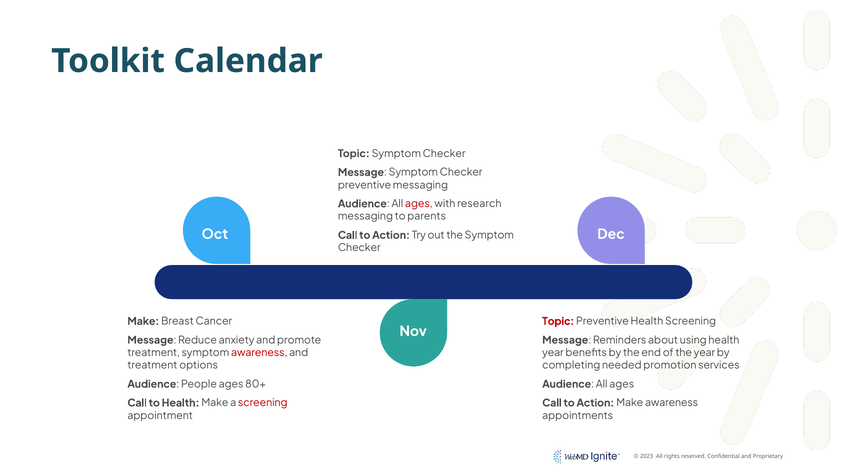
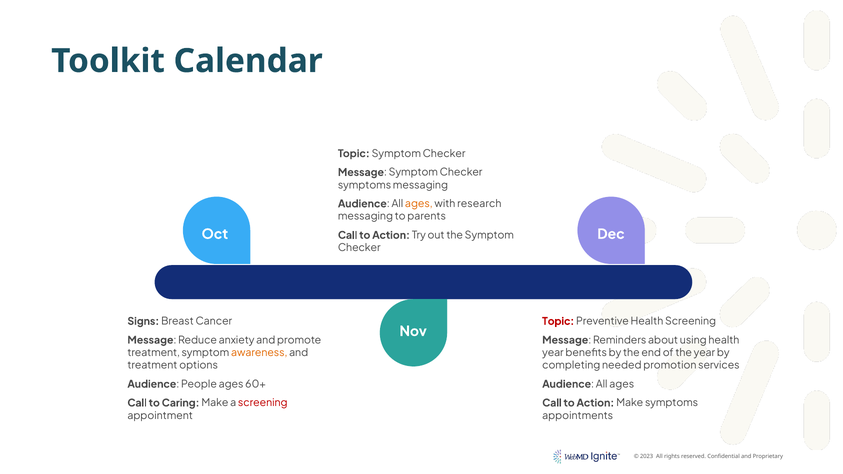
preventive at (365, 185): preventive -> symptoms
ages at (419, 204) colour: red -> orange
Make at (143, 321): Make -> Signs
awareness at (259, 353) colour: red -> orange
80+: 80+ -> 60+
to Health: Health -> Caring
Make awareness: awareness -> symptoms
